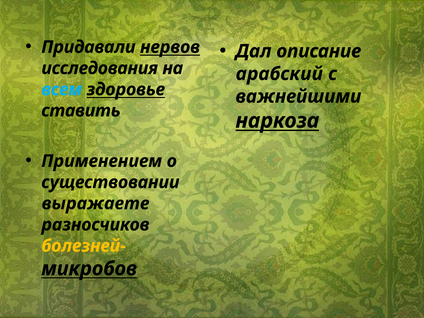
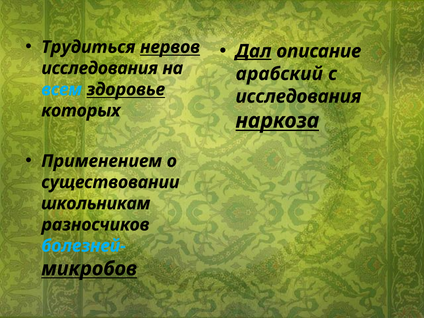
Придавали: Придавали -> Трудиться
Дал underline: none -> present
важнейшими at (298, 96): важнейшими -> исследования
ставить: ставить -> которых
выражаете: выражаете -> школьникам
болезней- colour: yellow -> light blue
